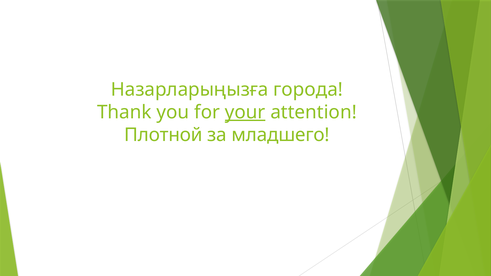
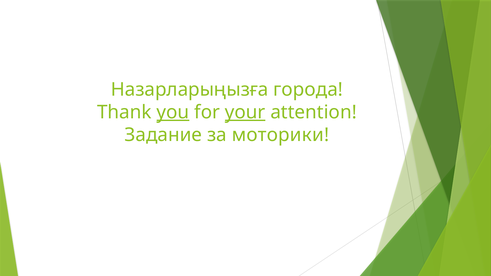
you underline: none -> present
Плотной: Плотной -> Задание
младшего: младшего -> моторики
